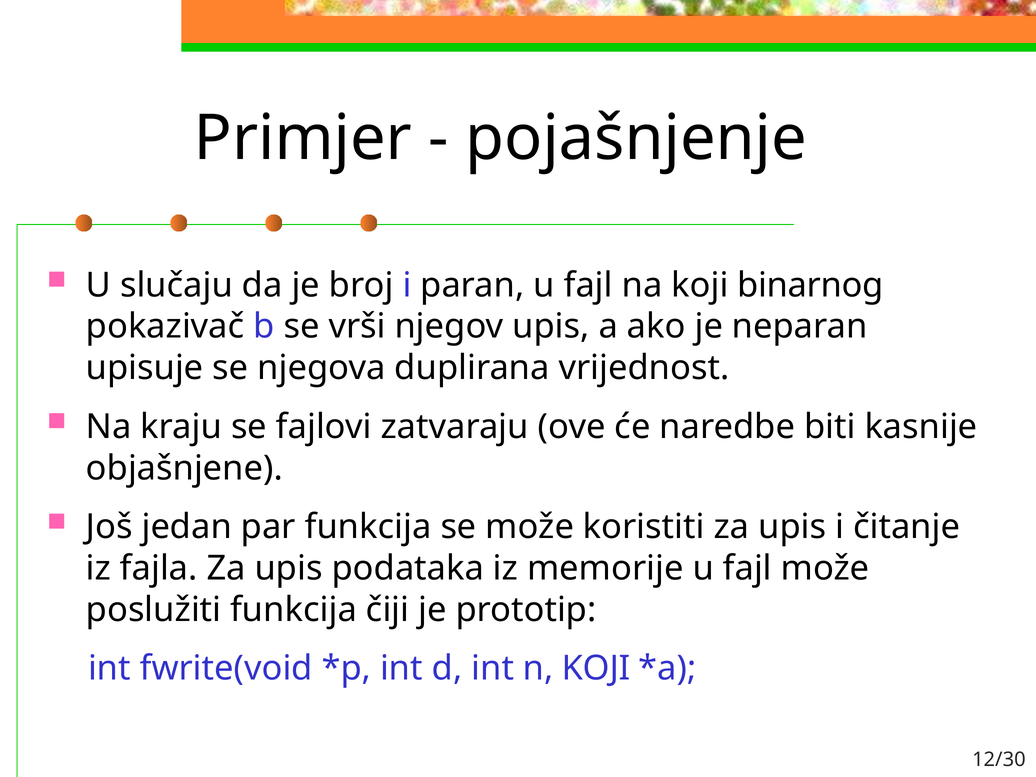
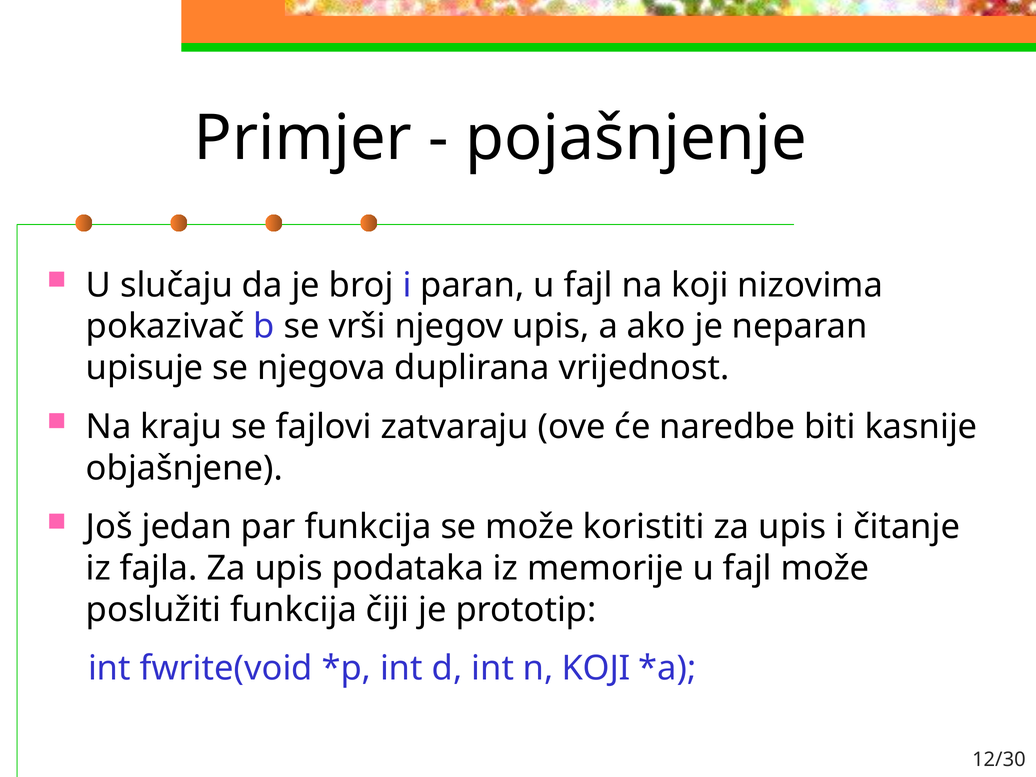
binarnog: binarnog -> nizovima
